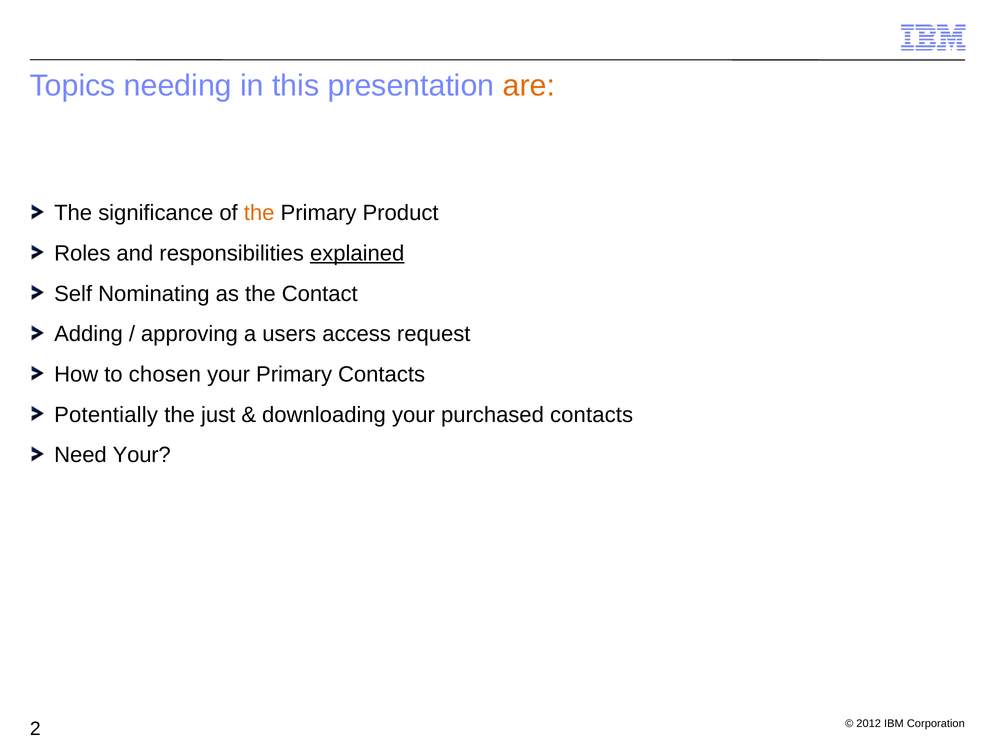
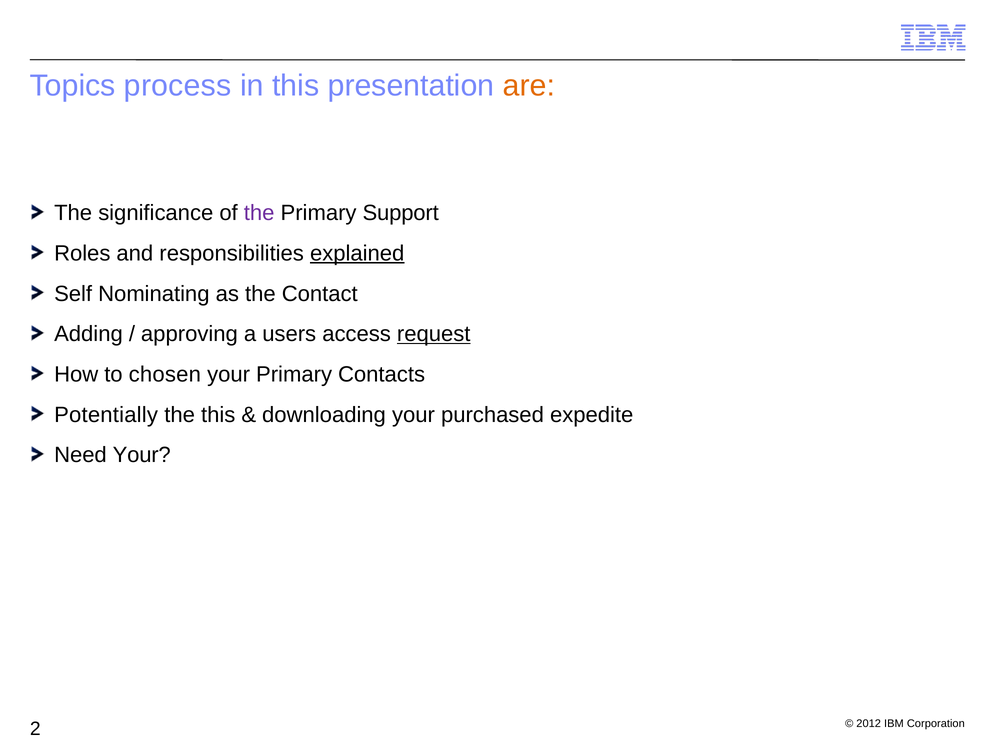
needing: needing -> process
the at (259, 213) colour: orange -> purple
Product: Product -> Support
request underline: none -> present
the just: just -> this
purchased contacts: contacts -> expedite
